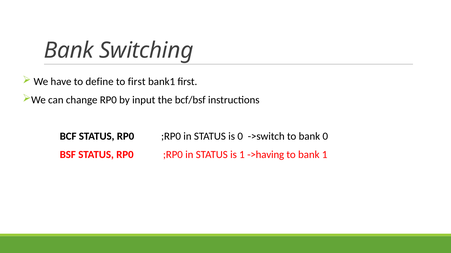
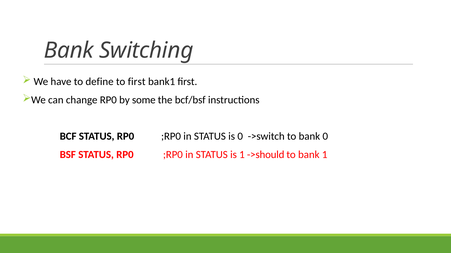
input: input -> some
->having: ->having -> ->should
